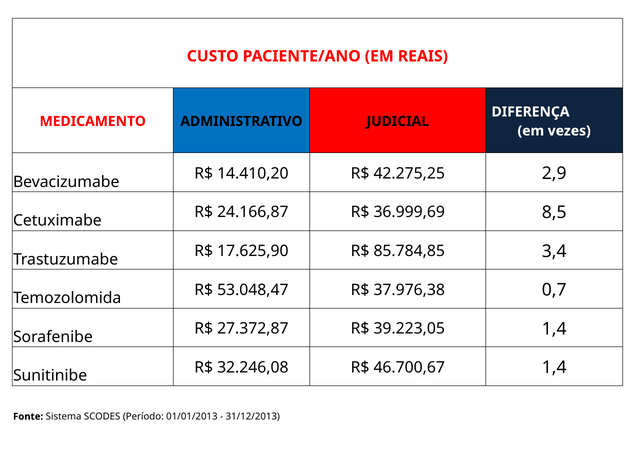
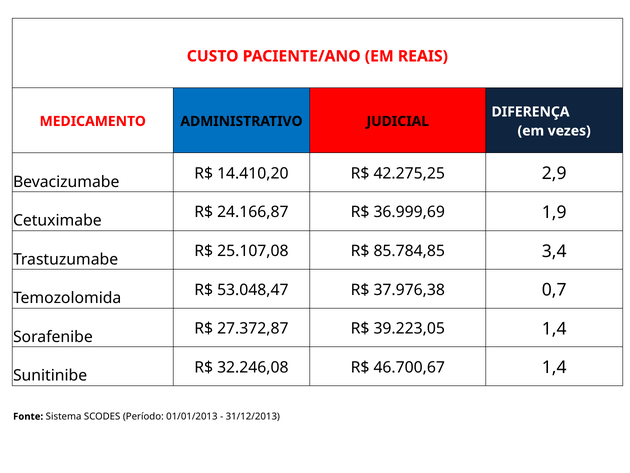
8,5: 8,5 -> 1,9
17.625,90: 17.625,90 -> 25.107,08
